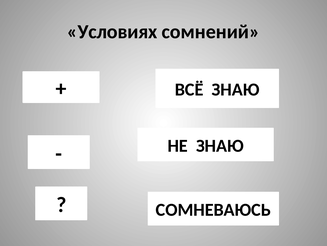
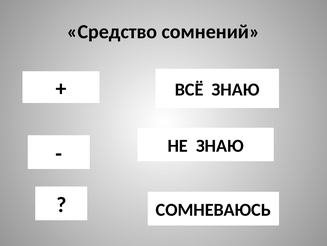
Условиях: Условиях -> Средство
